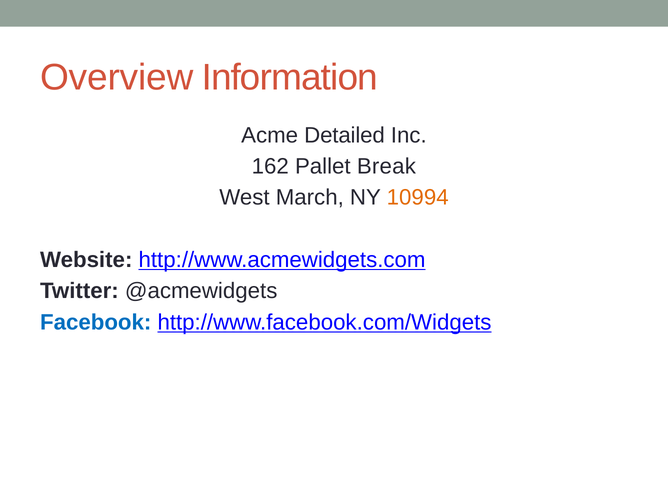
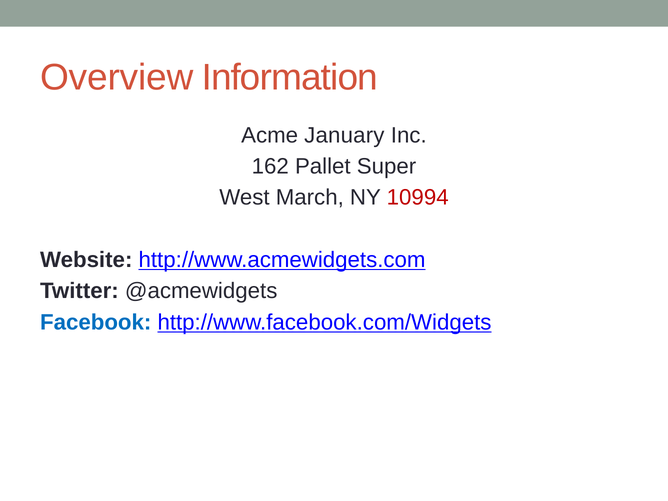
Detailed: Detailed -> January
Break: Break -> Super
10994 colour: orange -> red
